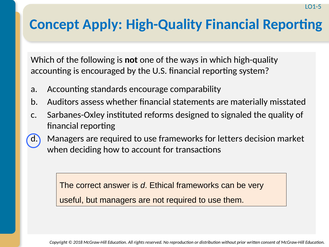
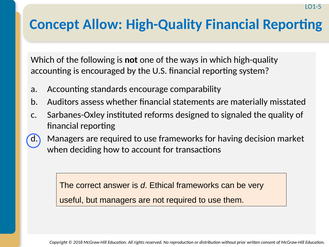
Apply: Apply -> Allow
letters: letters -> having
